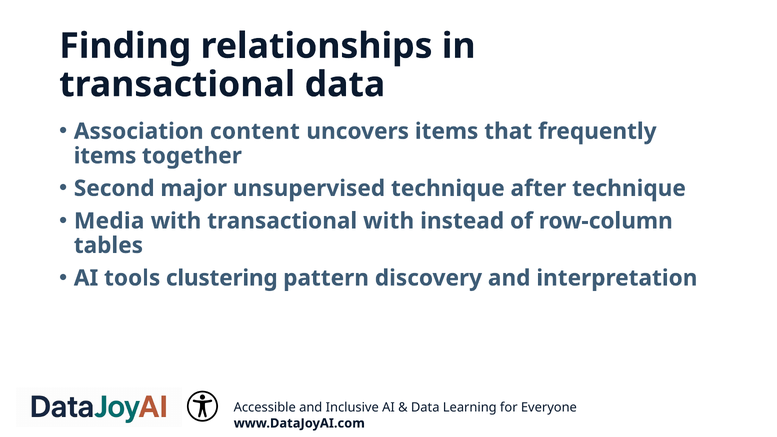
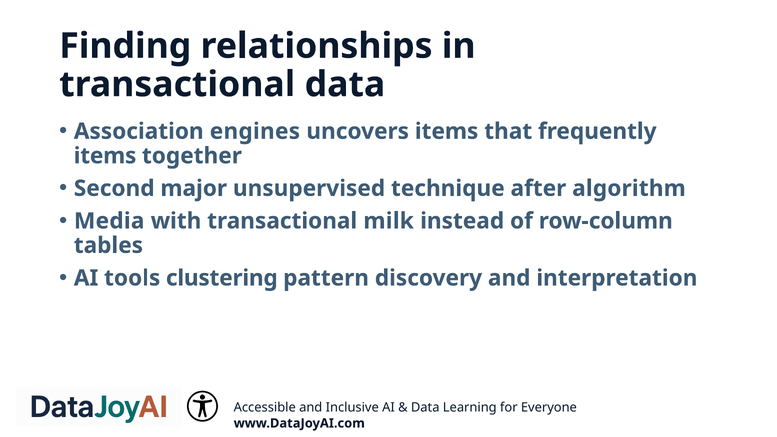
content: content -> engines
after technique: technique -> algorithm
transactional with: with -> milk
